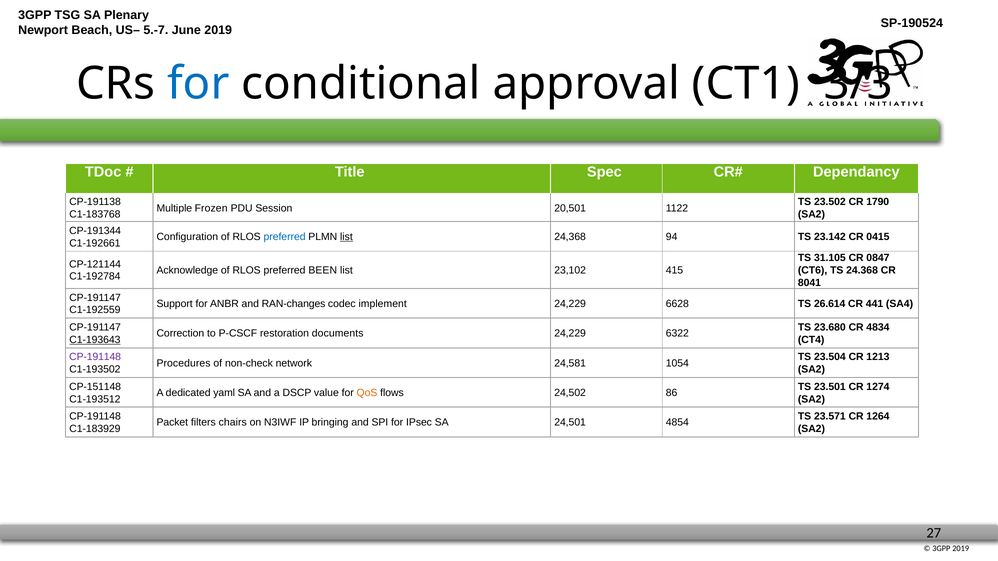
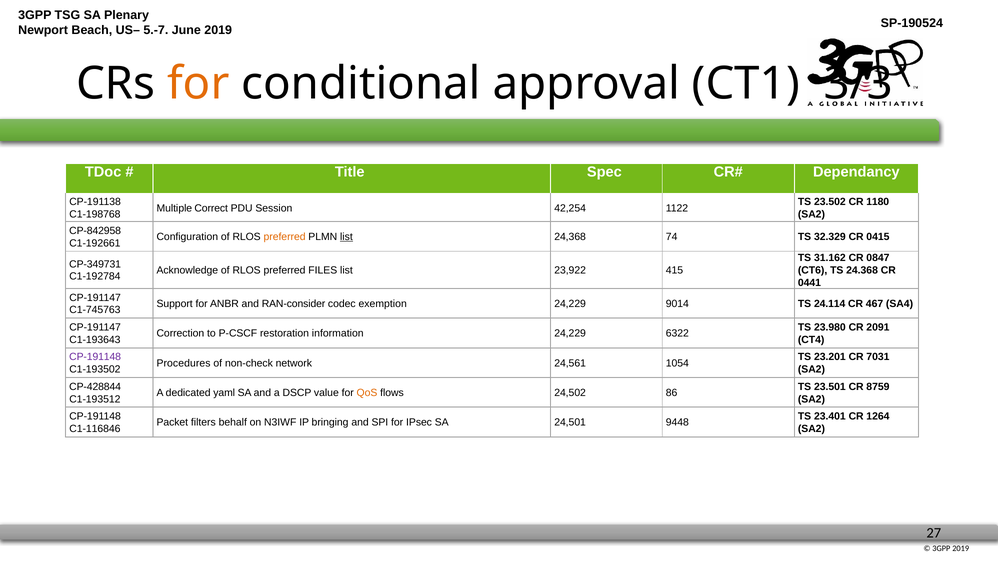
for at (198, 84) colour: blue -> orange
1790: 1790 -> 1180
Frozen: Frozen -> Correct
20,501: 20,501 -> 42,254
C1-183768: C1-183768 -> C1-198768
CP-191344: CP-191344 -> CP-842958
preferred at (285, 237) colour: blue -> orange
94: 94 -> 74
23.142: 23.142 -> 32.329
31.105: 31.105 -> 31.162
CP-121144: CP-121144 -> CP-349731
BEEN: BEEN -> FILES
23,102: 23,102 -> 23,922
8041: 8041 -> 0441
RAN-changes: RAN-changes -> RAN-consider
implement: implement -> exemption
6628: 6628 -> 9014
26.614: 26.614 -> 24.114
441: 441 -> 467
C1-192559: C1-192559 -> C1-745763
23.680: 23.680 -> 23.980
4834: 4834 -> 2091
documents: documents -> information
C1-193643 underline: present -> none
23.504: 23.504 -> 23.201
1213: 1213 -> 7031
24,581: 24,581 -> 24,561
CP-151148: CP-151148 -> CP-428844
1274: 1274 -> 8759
23.571: 23.571 -> 23.401
chairs: chairs -> behalf
4854: 4854 -> 9448
C1-183929: C1-183929 -> C1-116846
